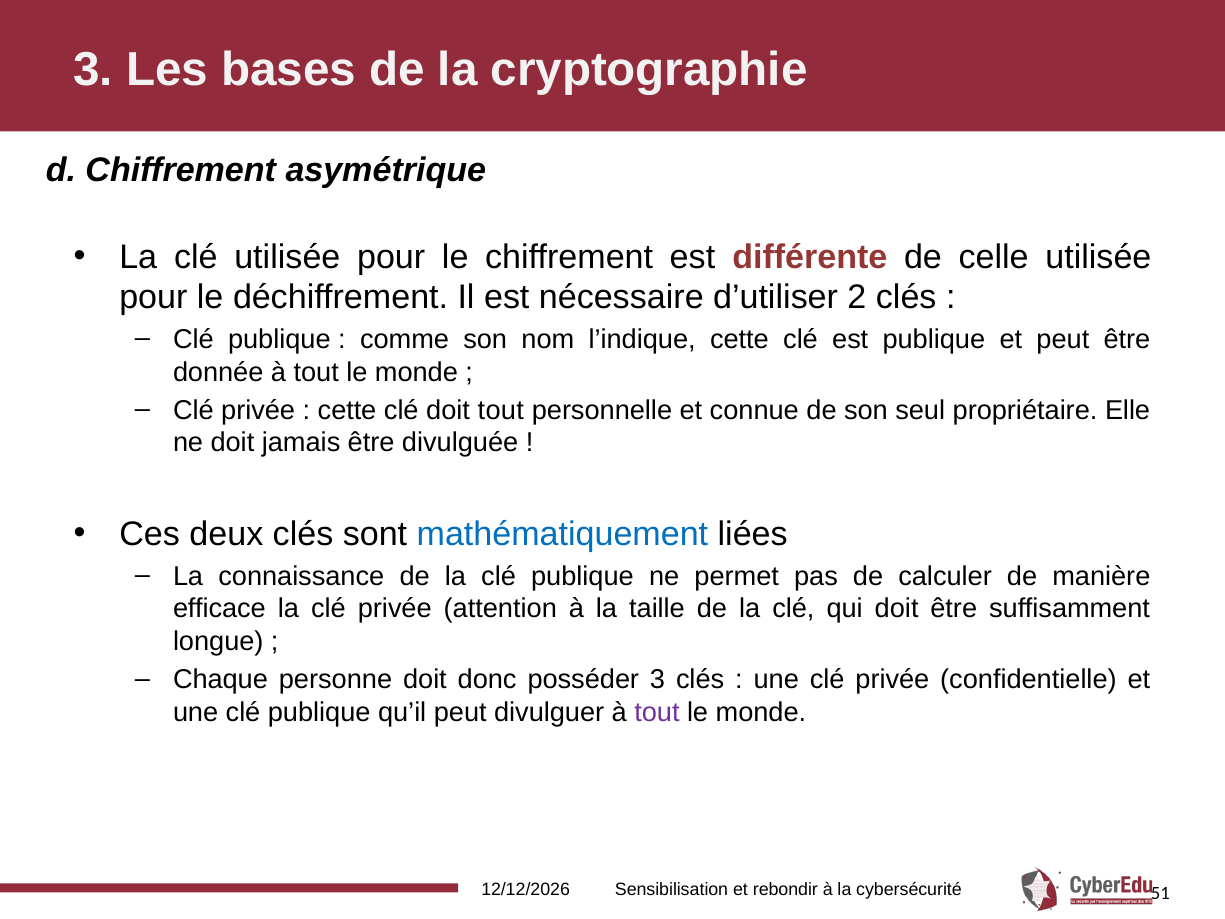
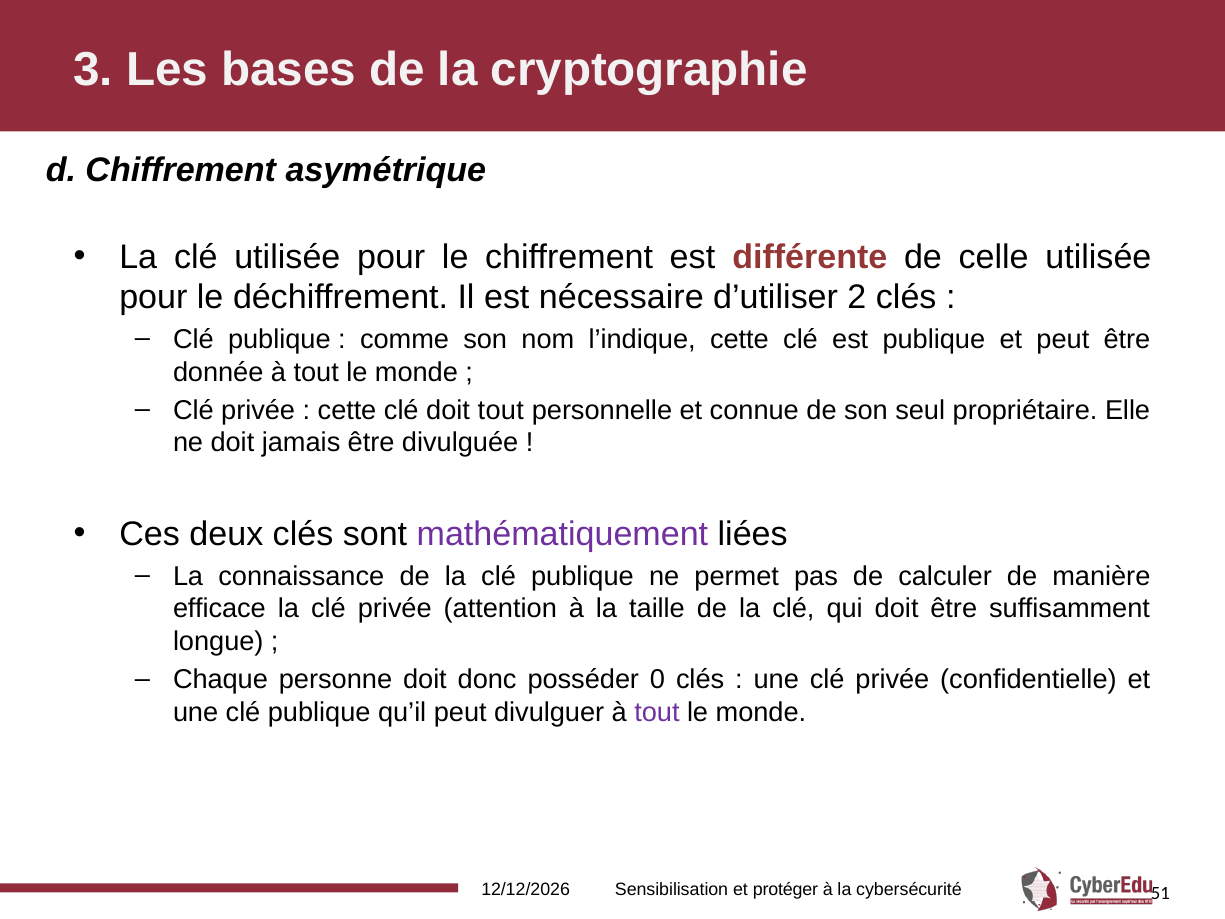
mathématiquement colour: blue -> purple
posséder 3: 3 -> 0
rebondir: rebondir -> protéger
